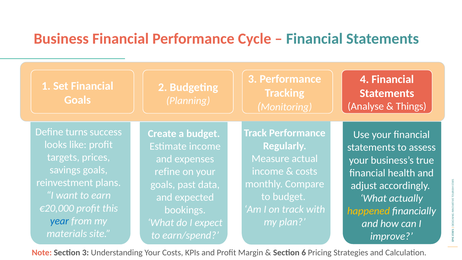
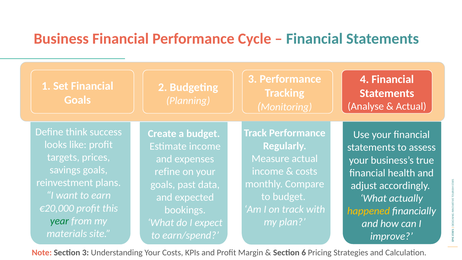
Things at (411, 106): Things -> Actual
turns: turns -> think
year colour: blue -> green
